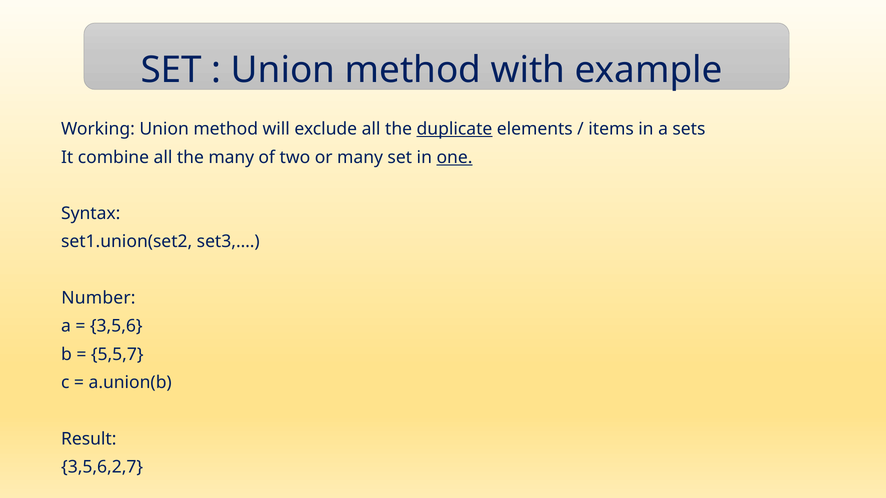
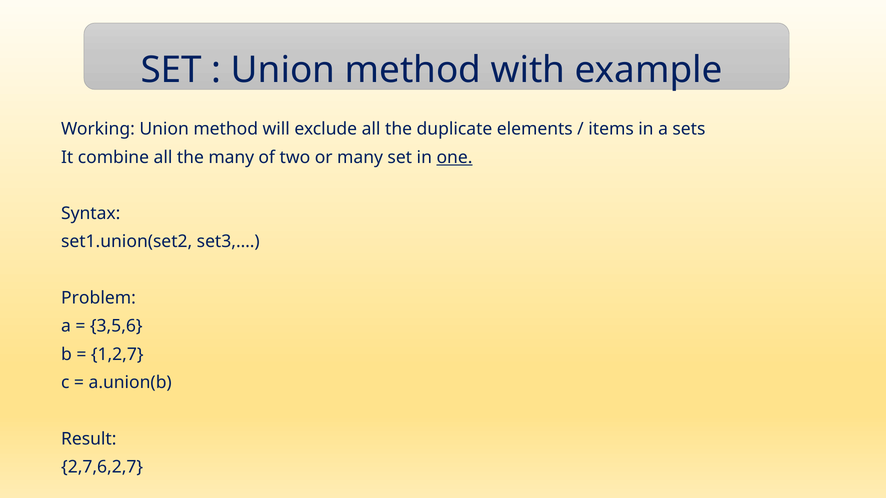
duplicate underline: present -> none
Number: Number -> Problem
5,5,7: 5,5,7 -> 1,2,7
3,5,6,2,7: 3,5,6,2,7 -> 2,7,6,2,7
